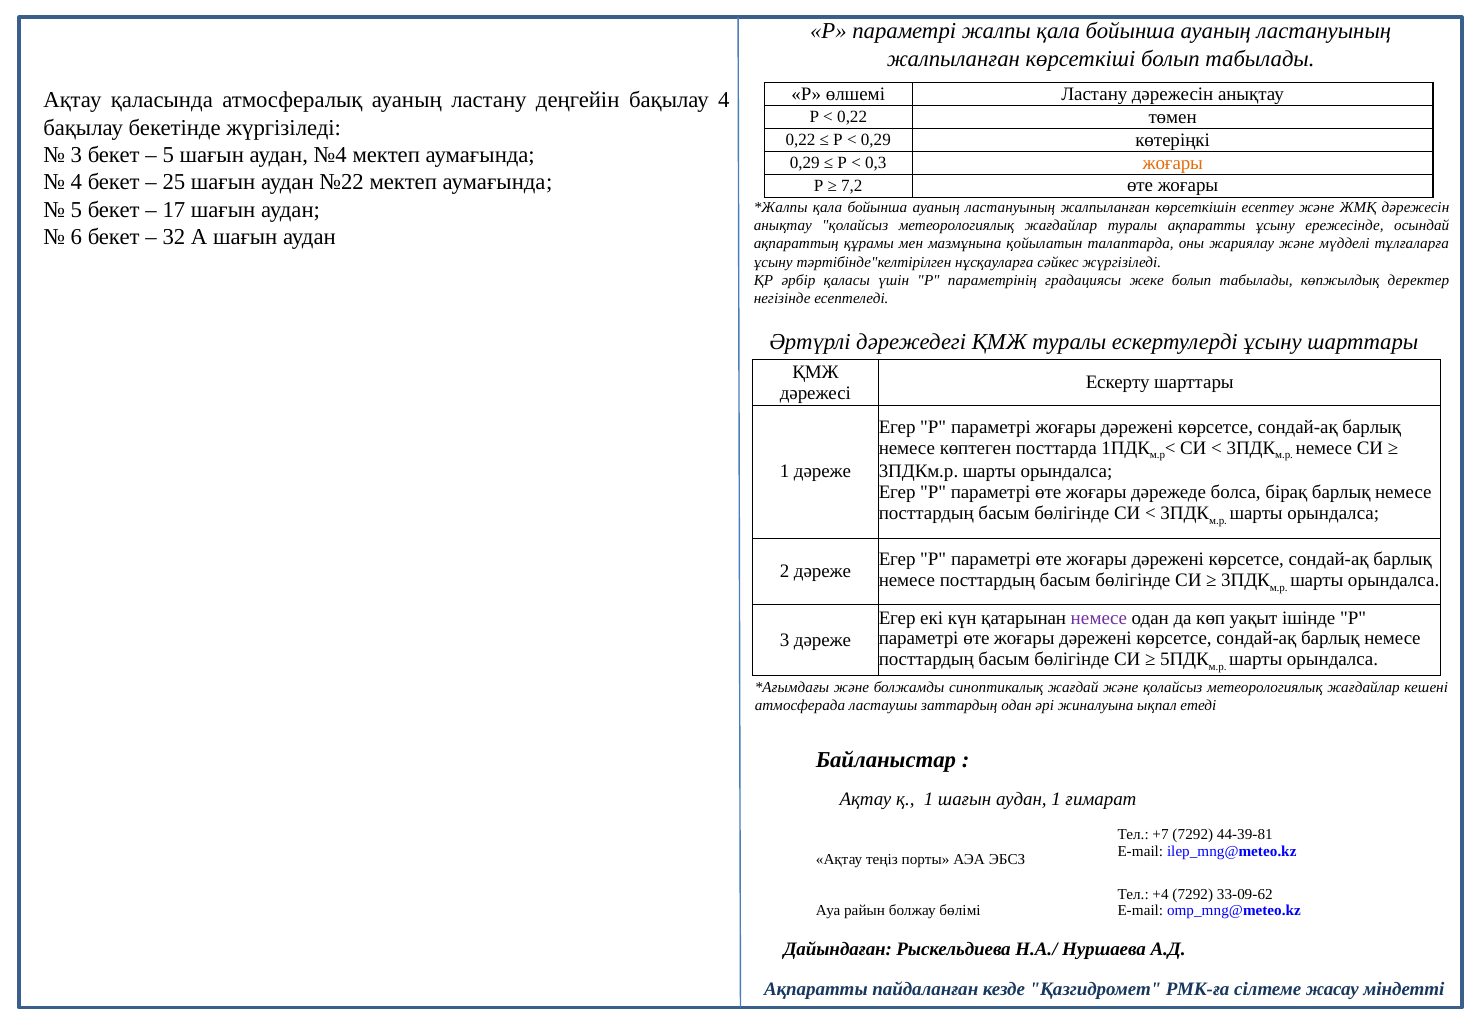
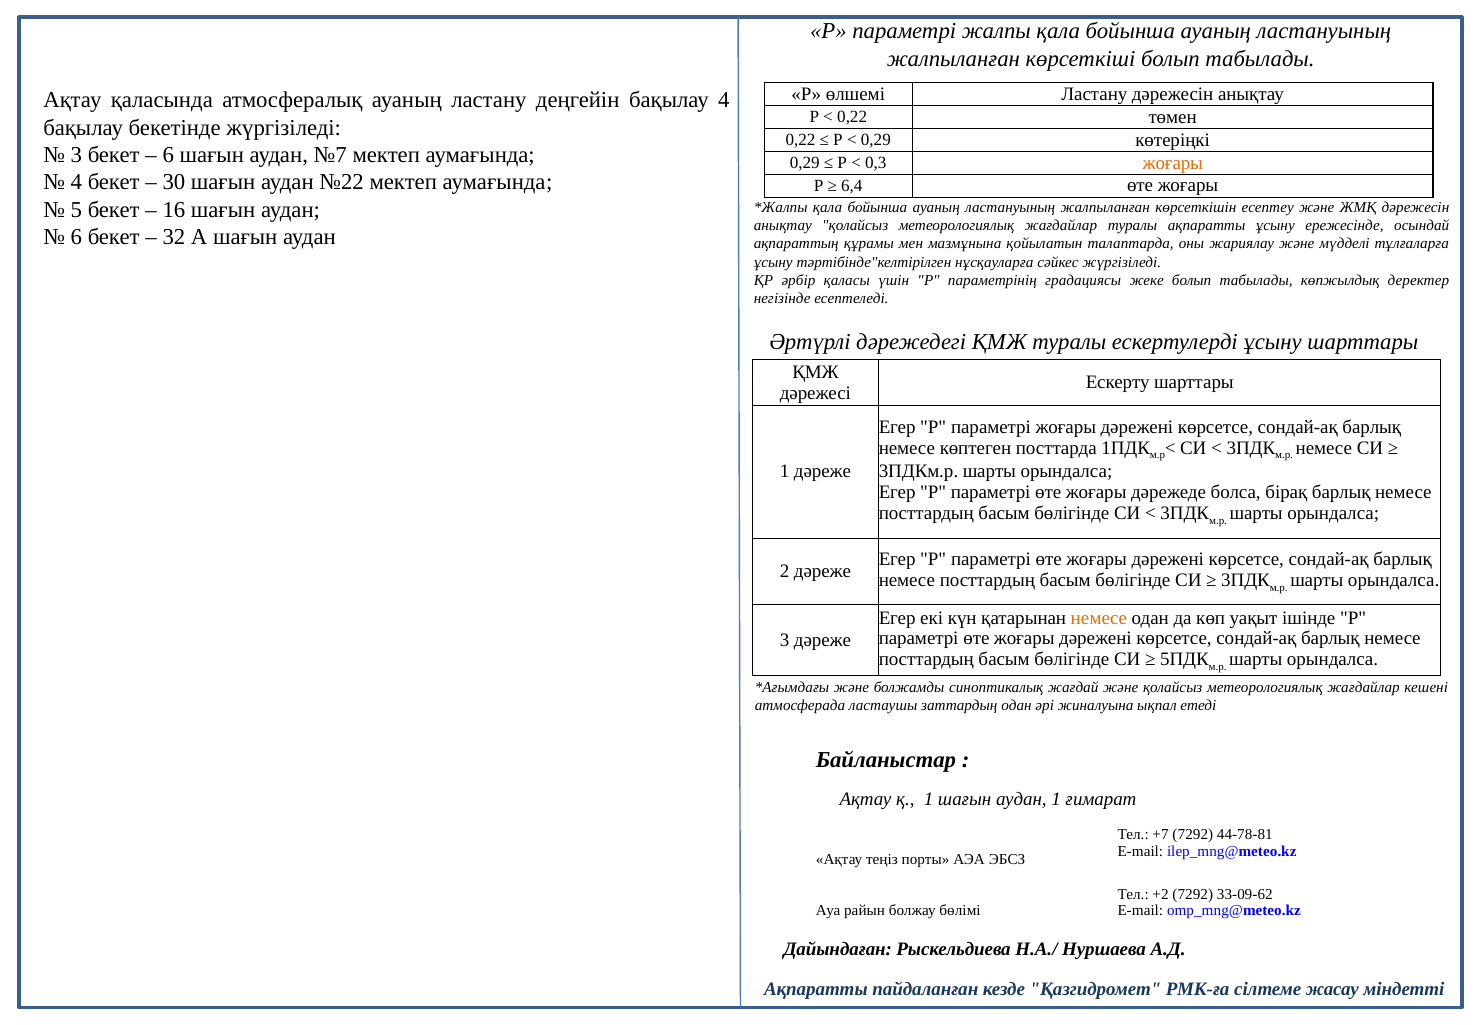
5 at (168, 155): 5 -> 6
№4: №4 -> №7
25: 25 -> 30
7,2: 7,2 -> 6,4
17: 17 -> 16
немесе at (1099, 618) colour: purple -> orange
44-39-81: 44-39-81 -> 44-78-81
+4: +4 -> +2
